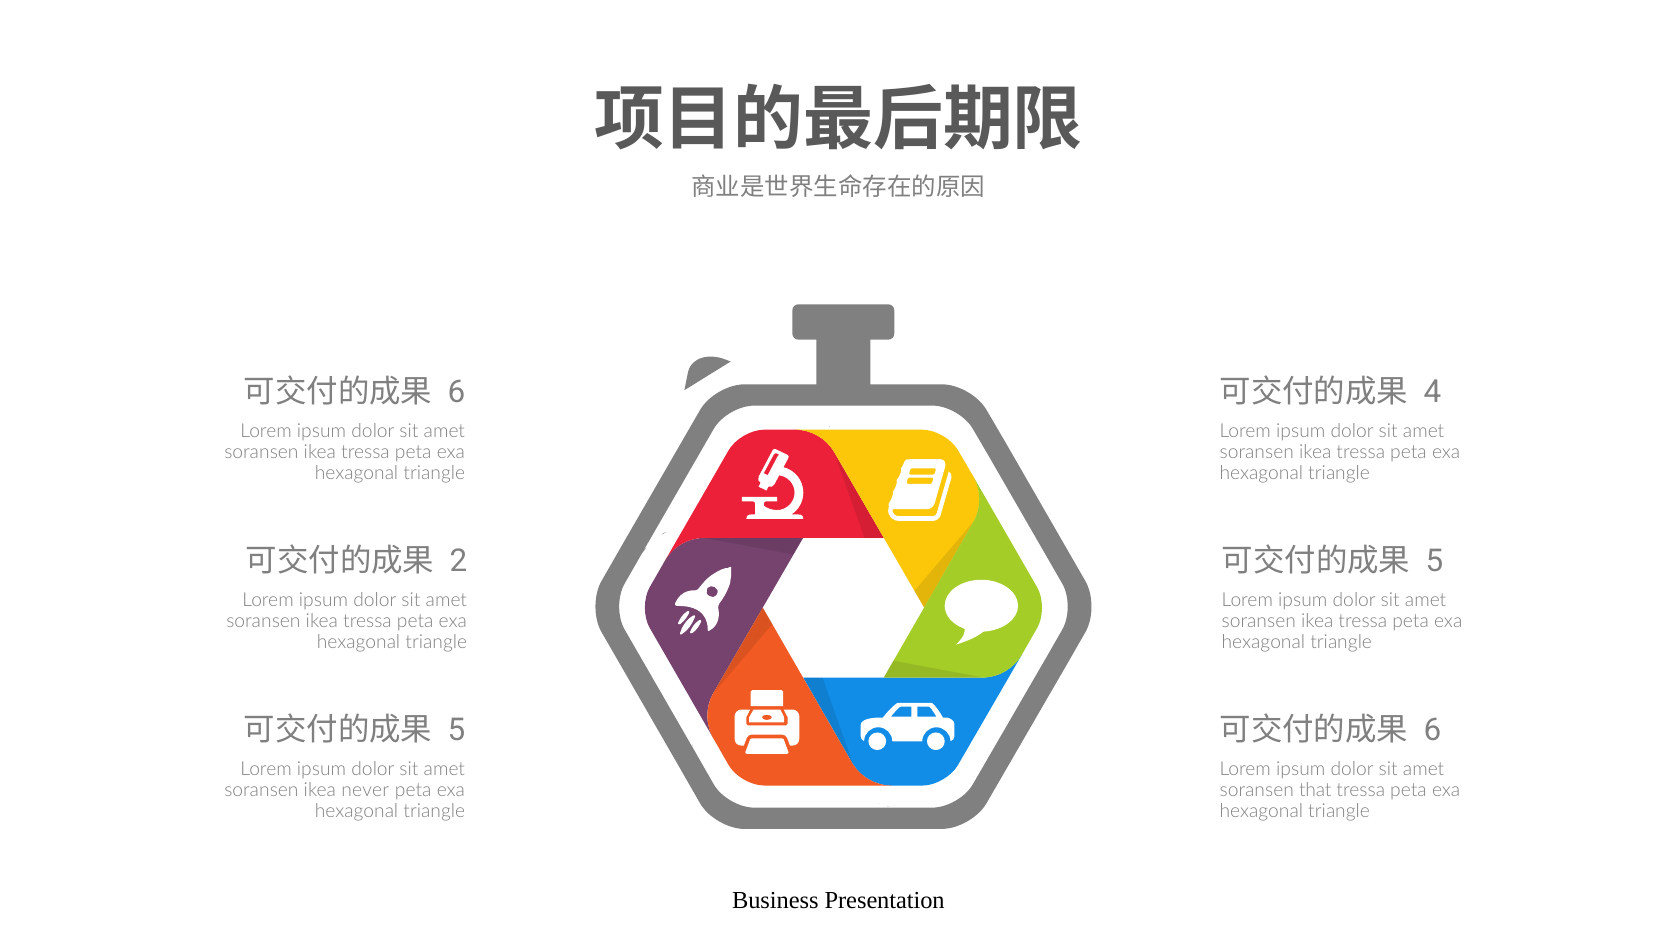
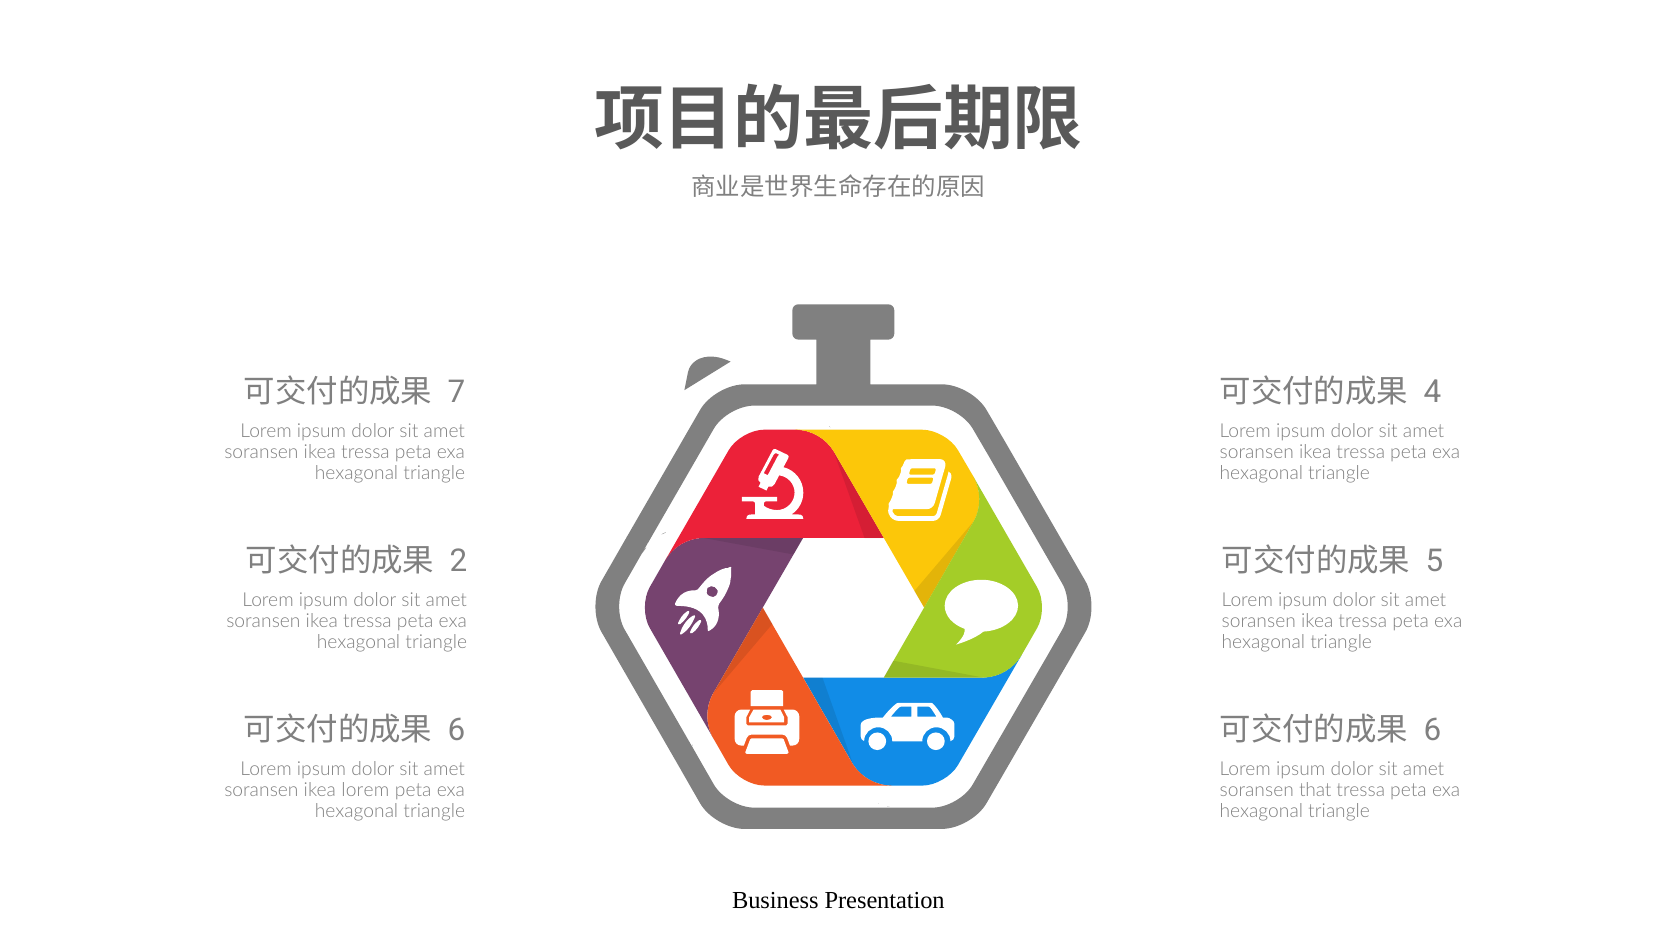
6 at (457, 392): 6 -> 7
5 at (457, 730): 5 -> 6
ikea never: never -> lorem
